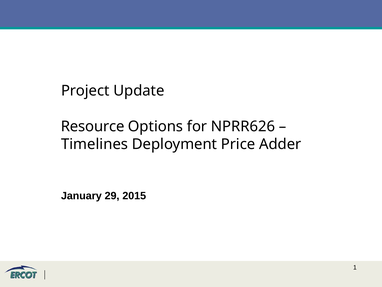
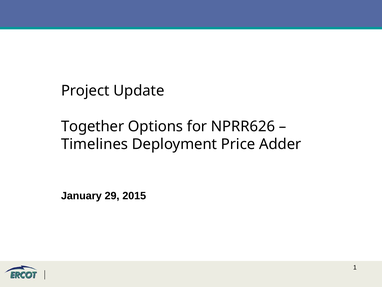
Resource: Resource -> Together
